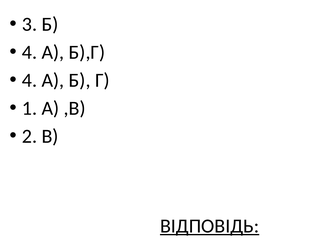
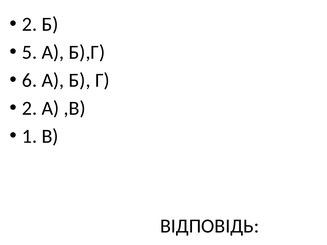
3 at (30, 24): 3 -> 2
4 at (30, 52): 4 -> 5
4 at (30, 80): 4 -> 6
1 at (30, 108): 1 -> 2
2: 2 -> 1
ВІДПОВІДЬ underline: present -> none
